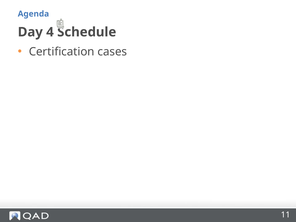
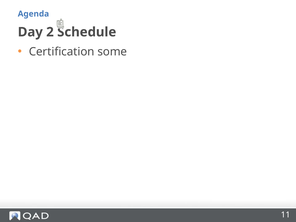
4: 4 -> 2
cases: cases -> some
